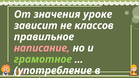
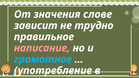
уроке: уроке -> слове
классов: классов -> трудно
грамотное colour: light green -> light blue
